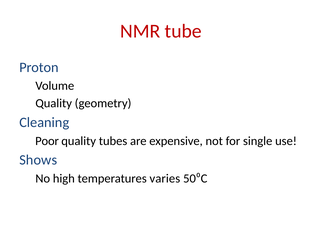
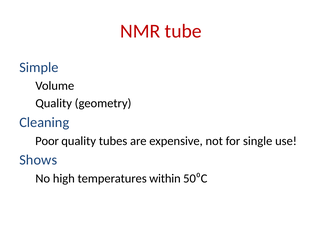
Proton: Proton -> Simple
varies: varies -> within
